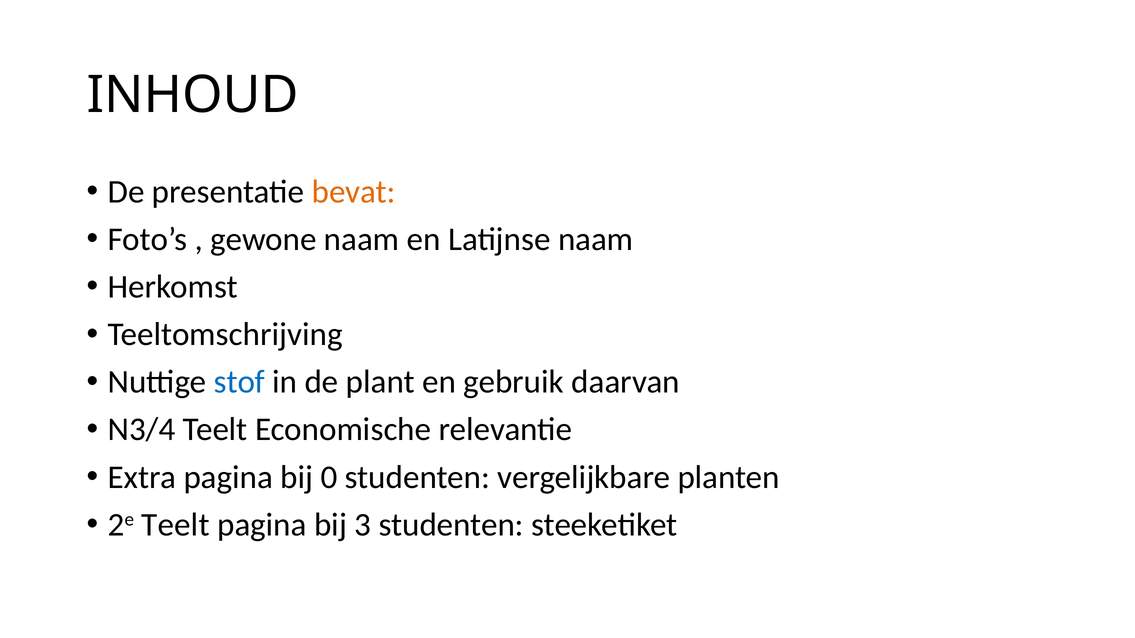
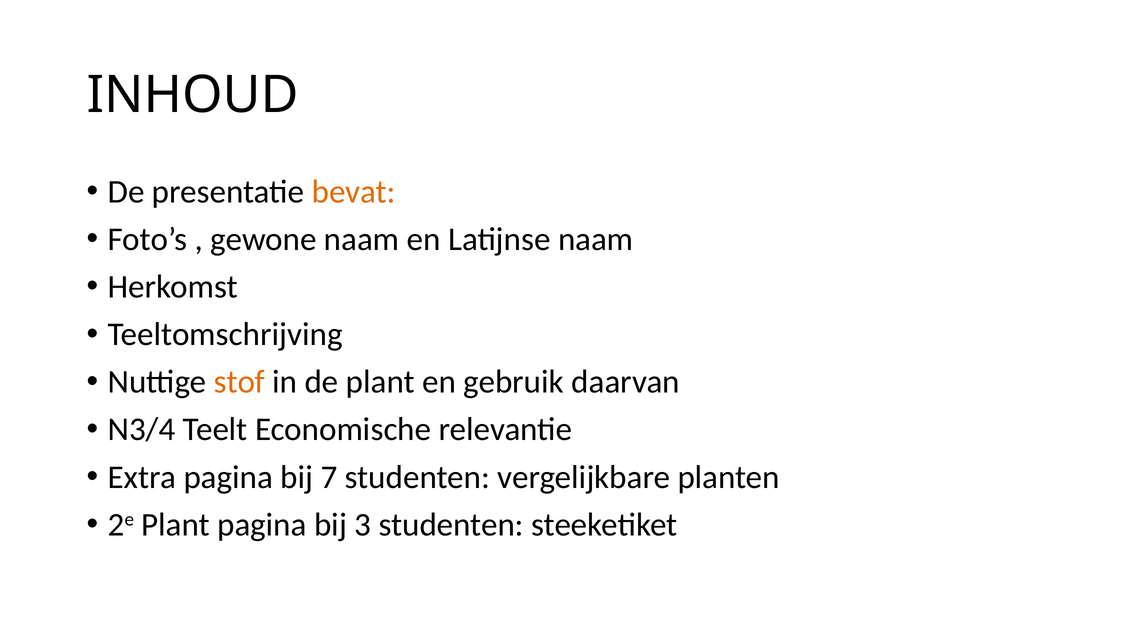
stof colour: blue -> orange
0: 0 -> 7
2e Teelt: Teelt -> Plant
